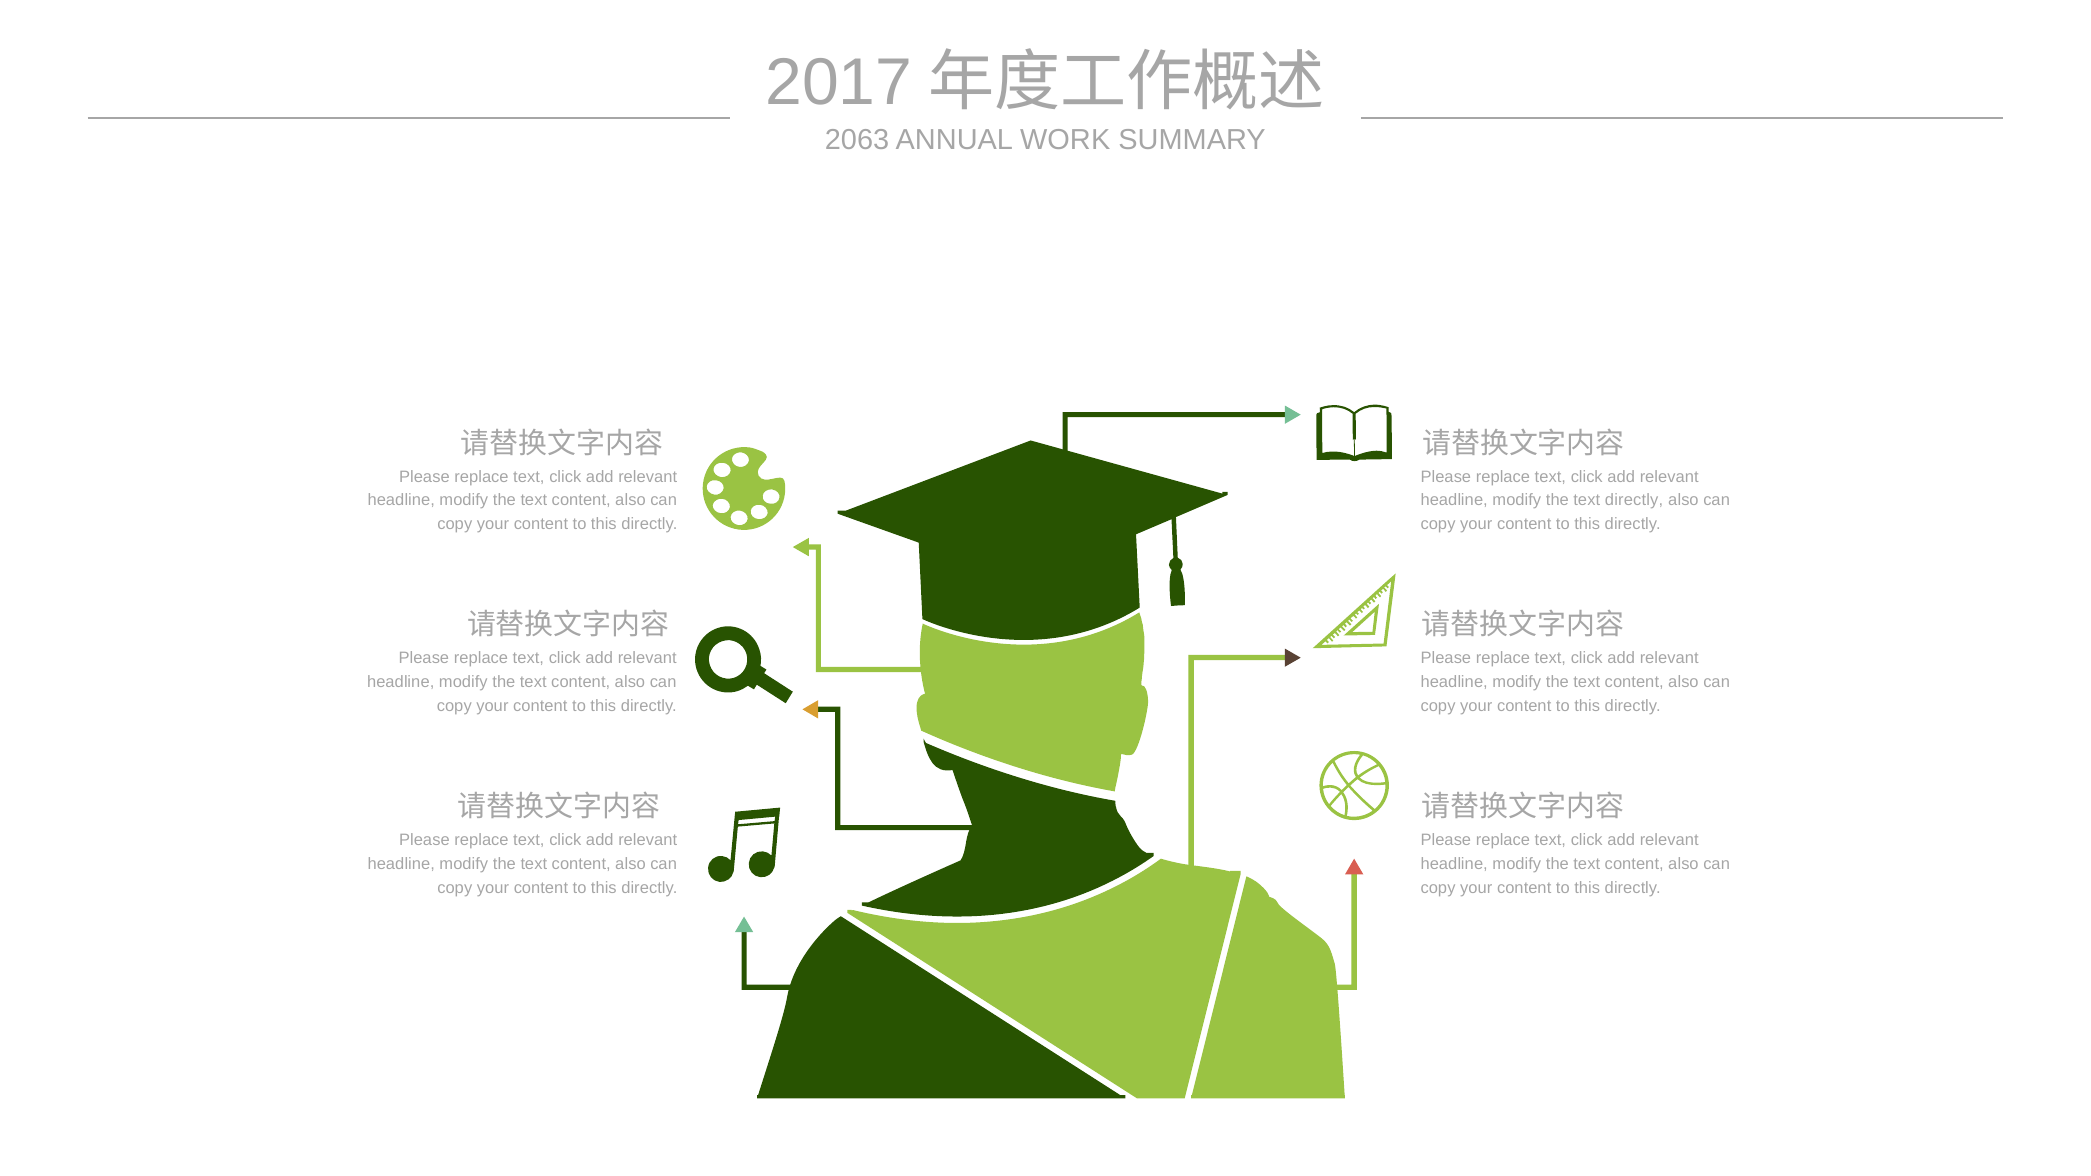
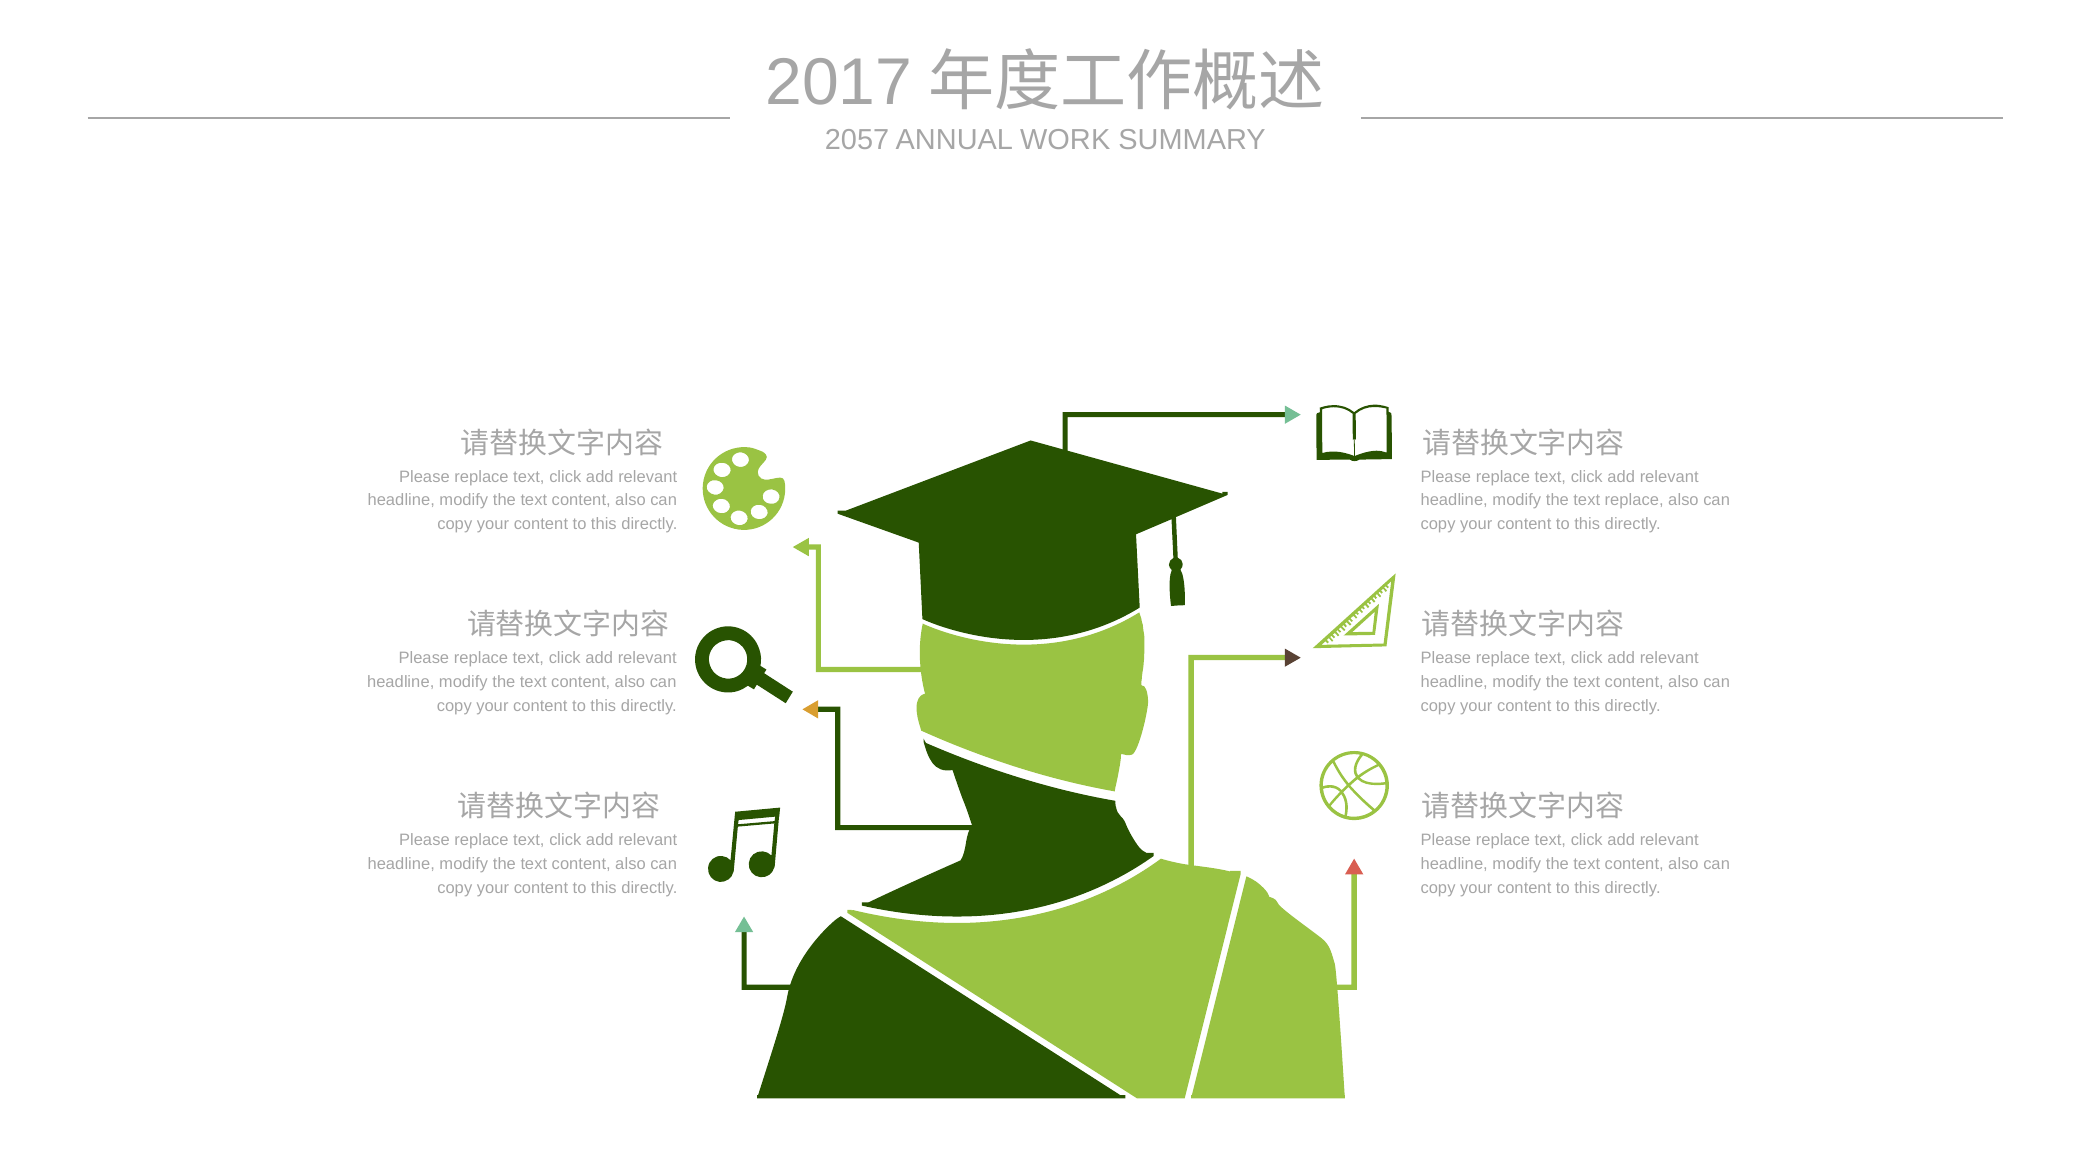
2063: 2063 -> 2057
text directly: directly -> replace
